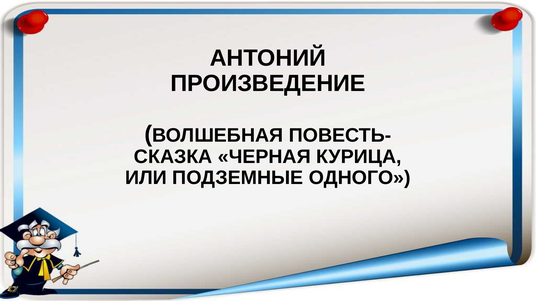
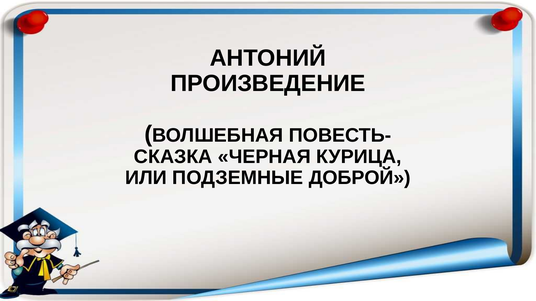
ОДНОГО: ОДНОГО -> ДОБРОЙ
